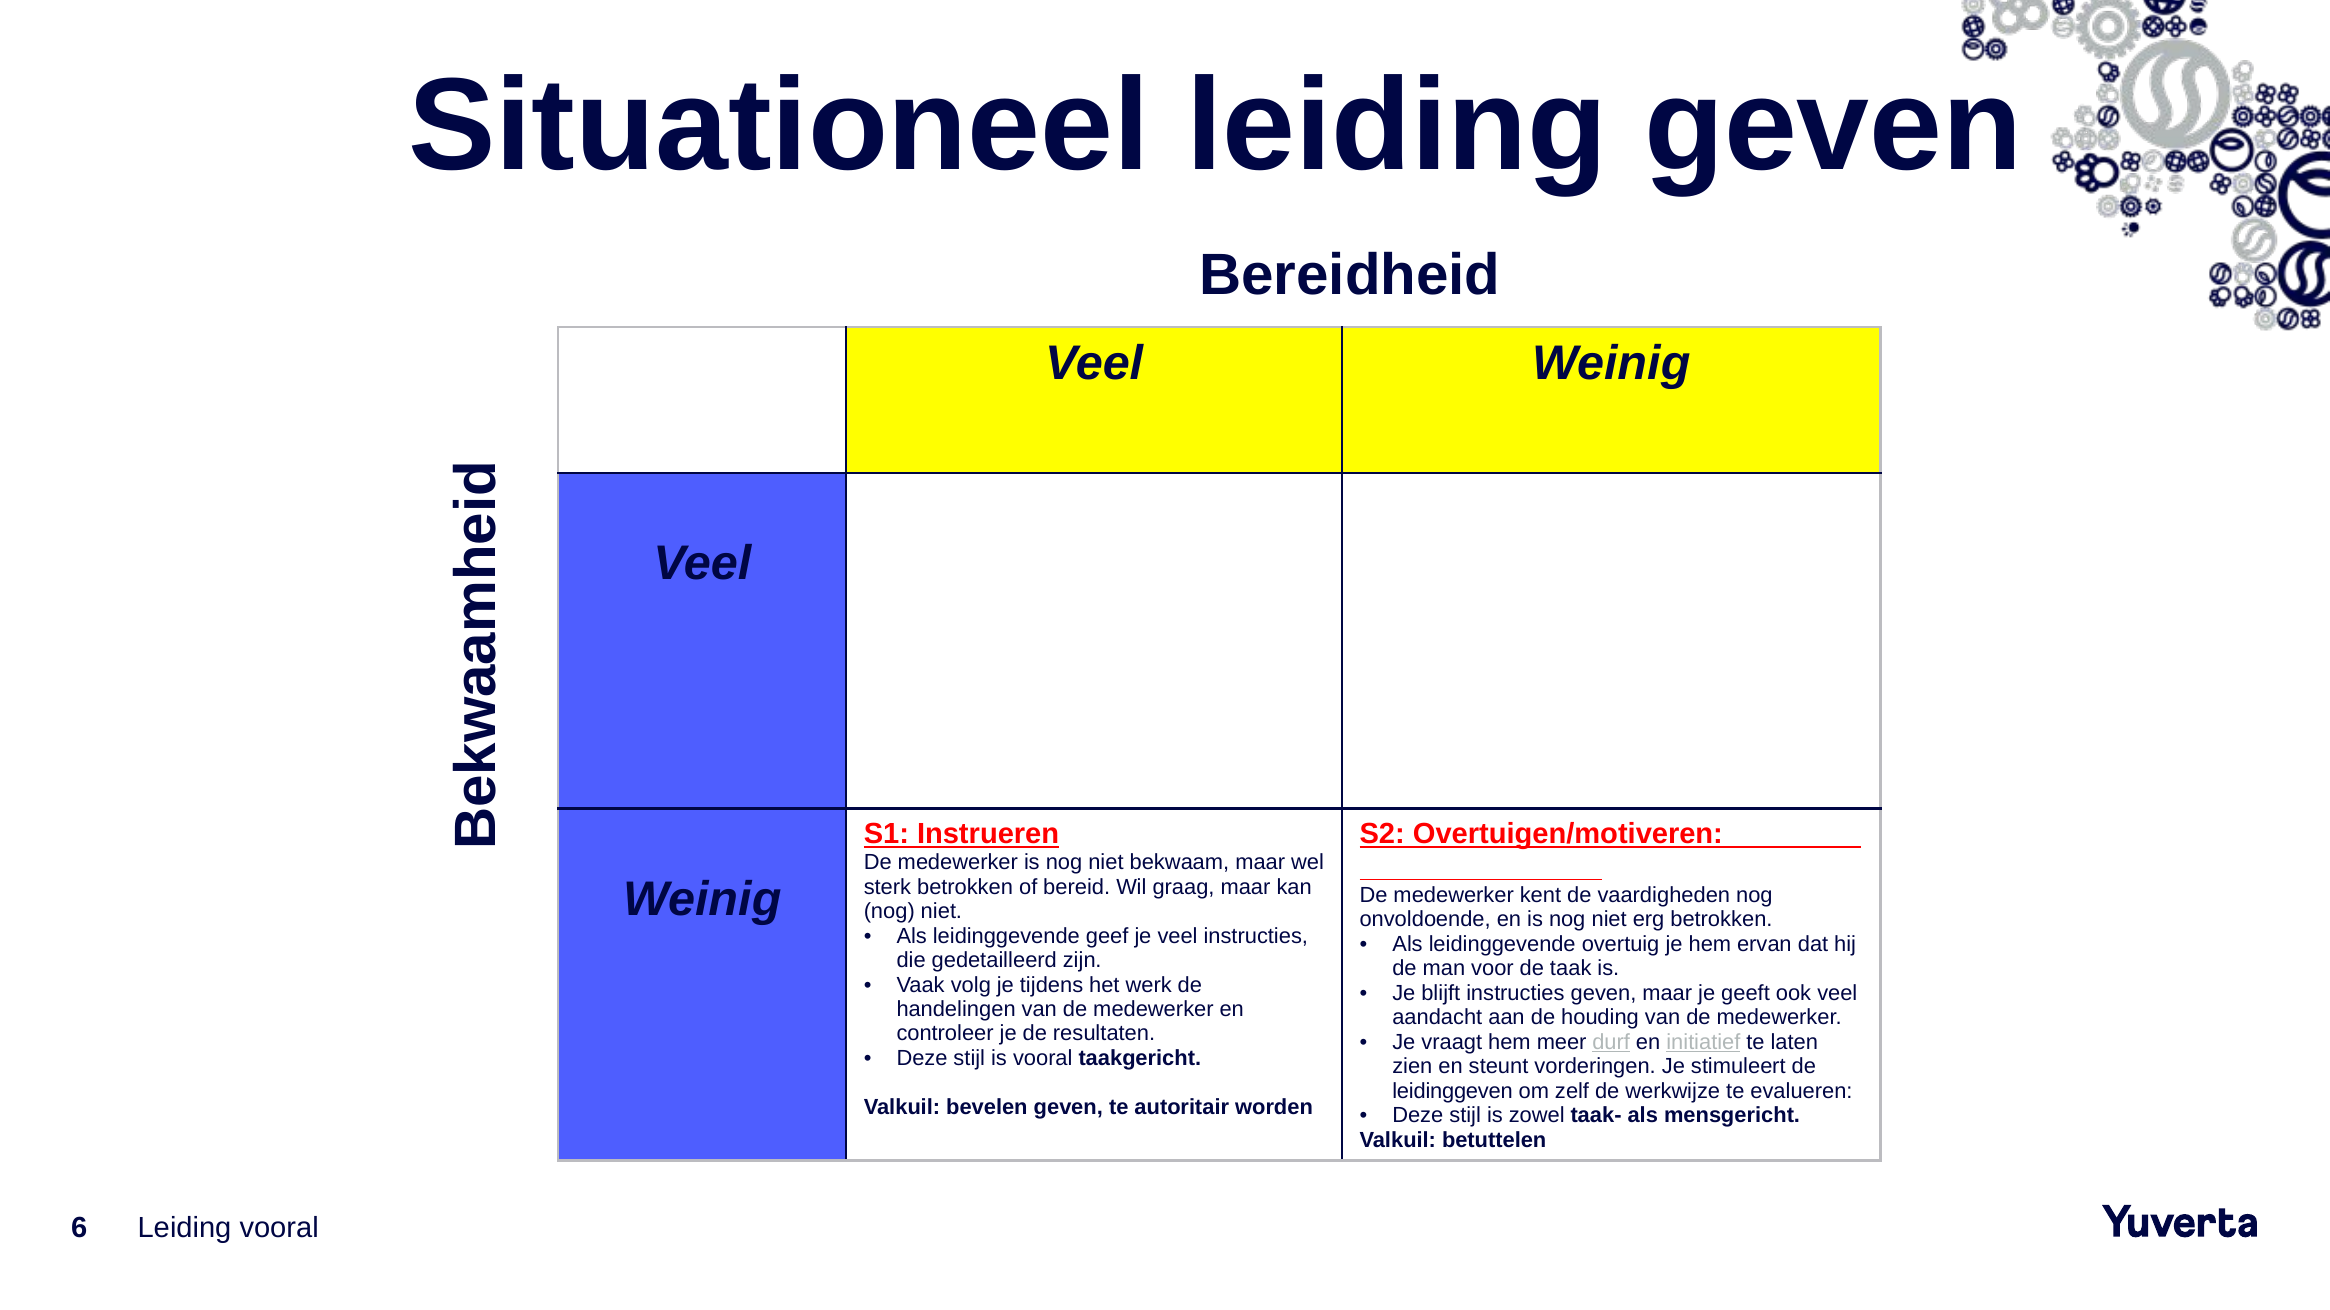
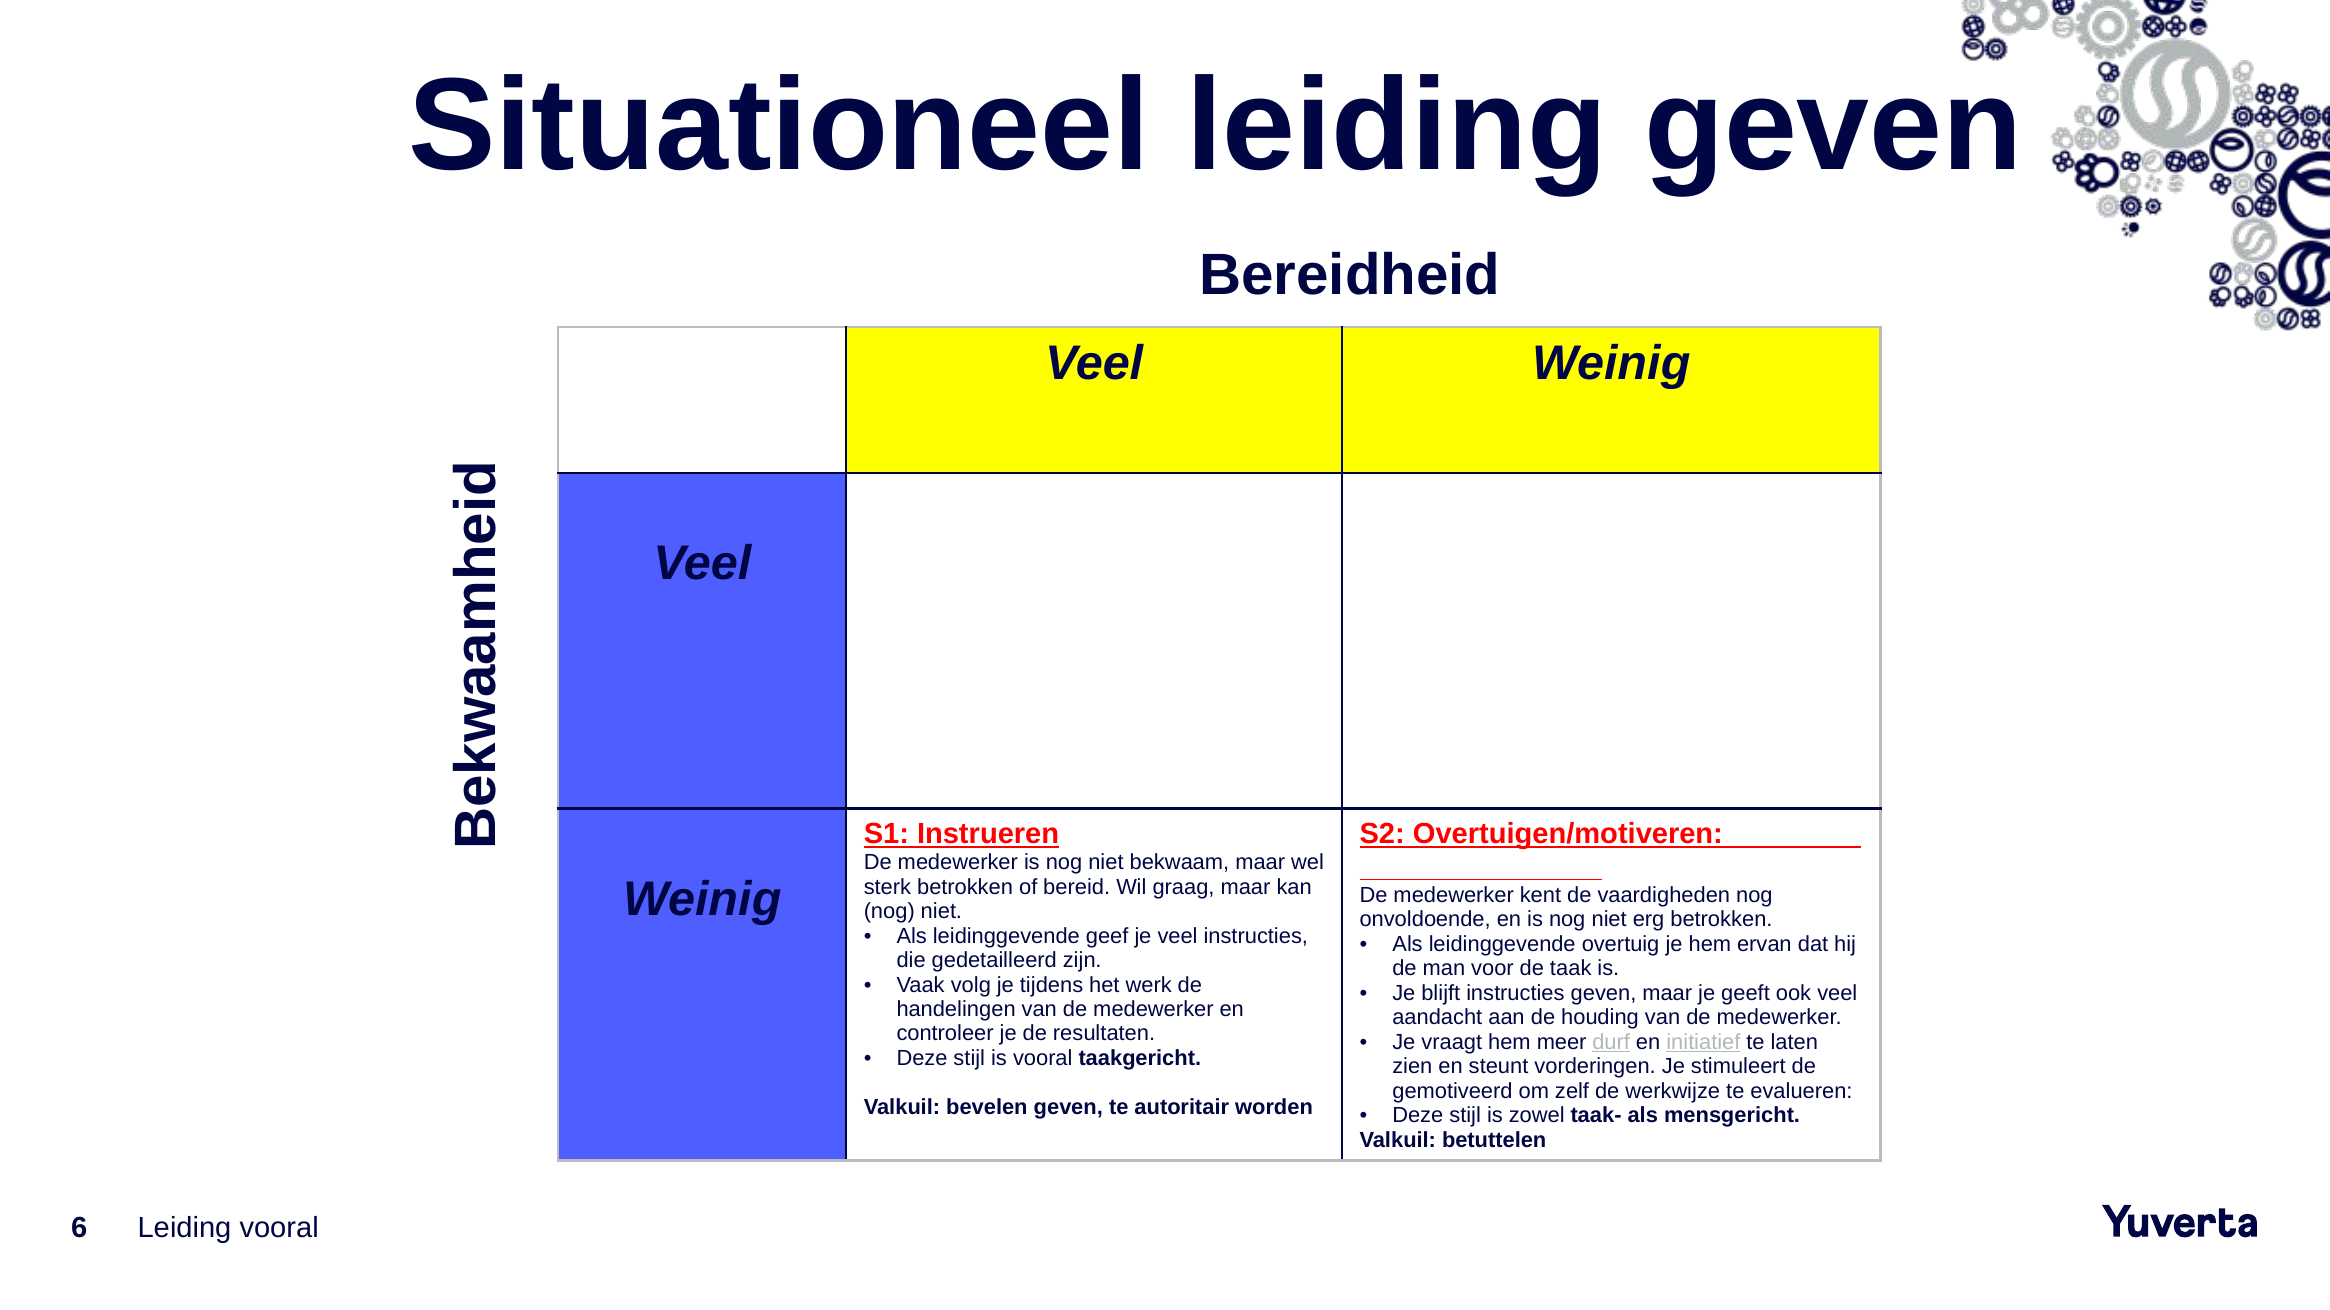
leidinggeven: leidinggeven -> gemotiveerd
